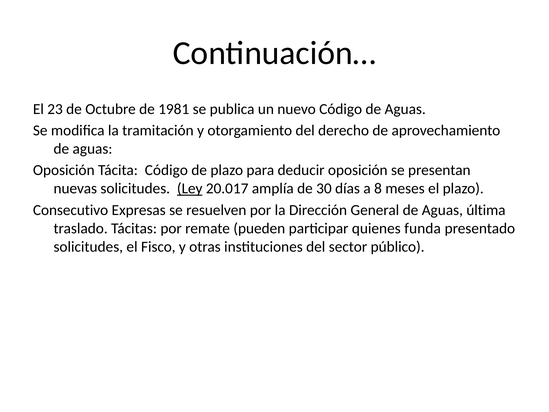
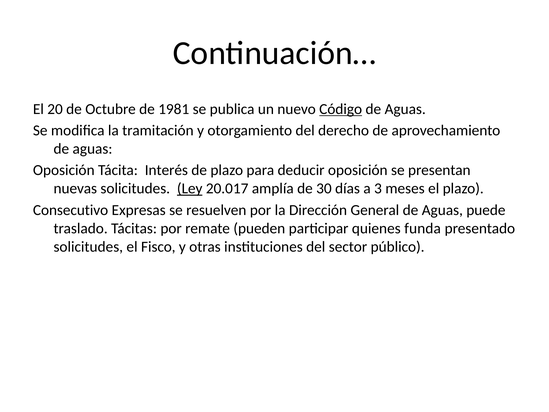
23: 23 -> 20
Código at (341, 109) underline: none -> present
Tácita Código: Código -> Interés
8: 8 -> 3
última: última -> puede
